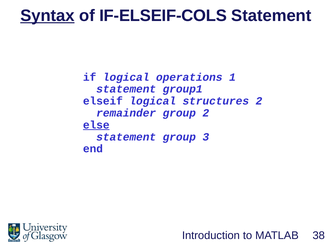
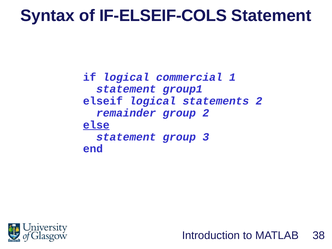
Syntax underline: present -> none
operations: operations -> commercial
structures: structures -> statements
